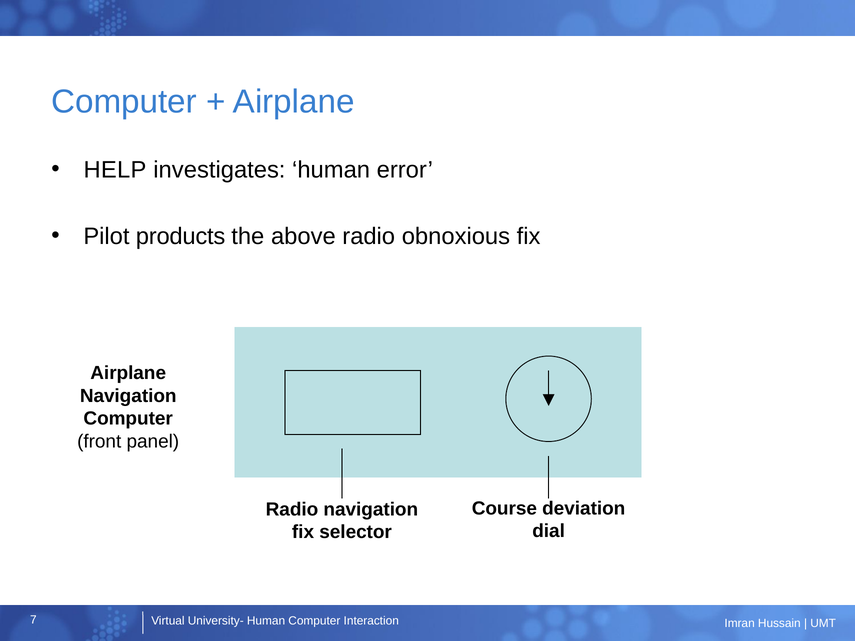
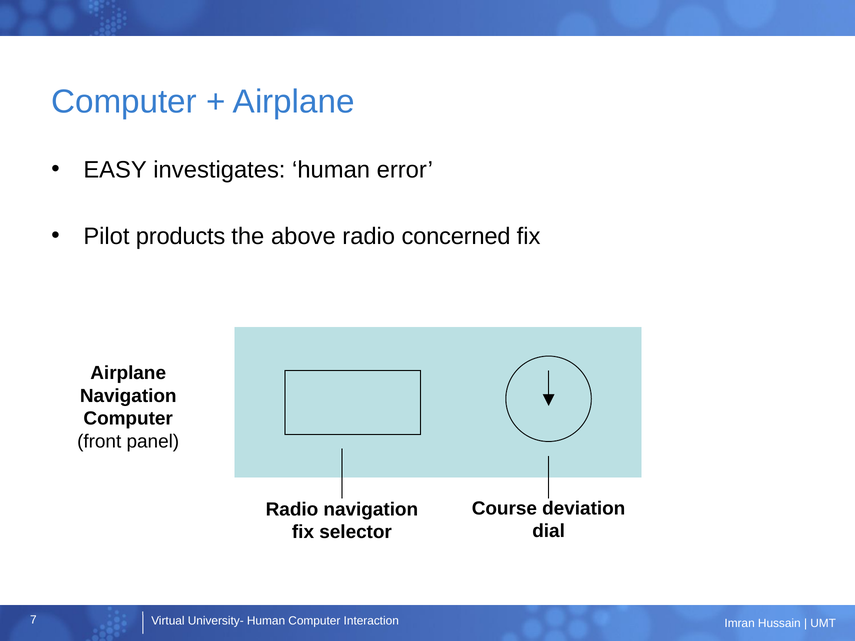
HELP: HELP -> EASY
obnoxious: obnoxious -> concerned
